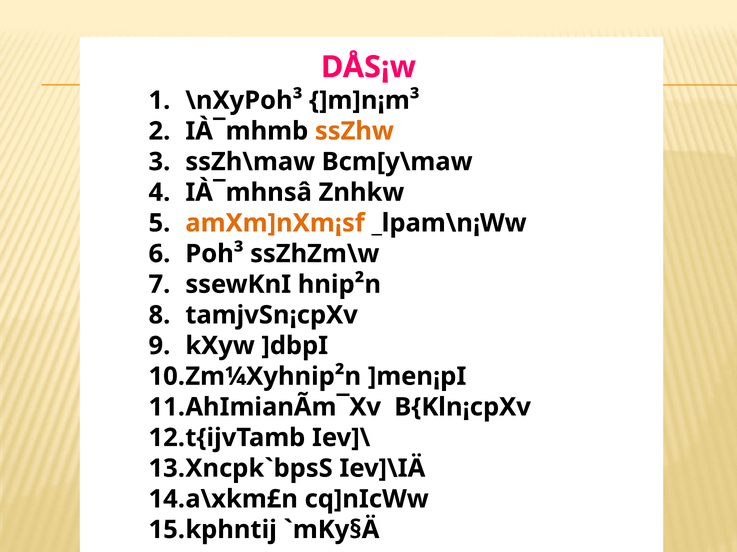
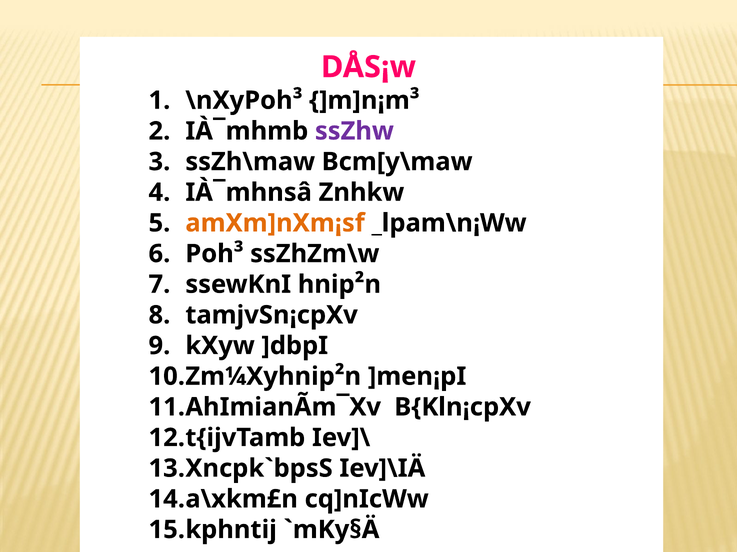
ssZhw colour: orange -> purple
